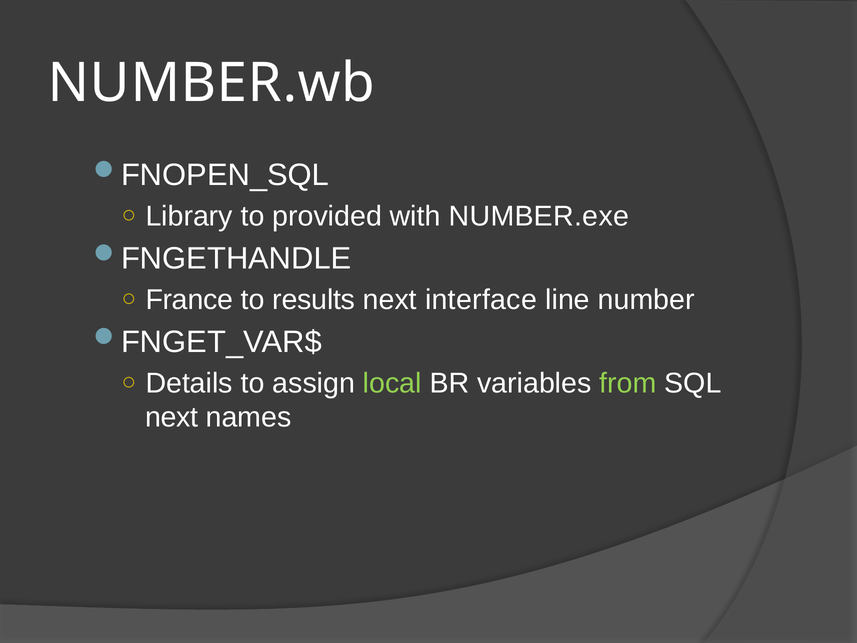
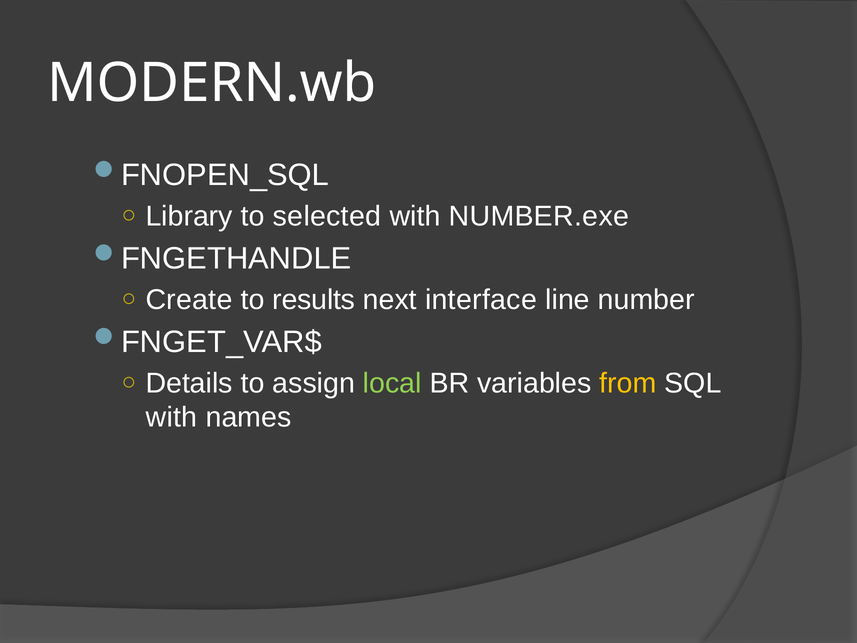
NUMBER.wb: NUMBER.wb -> MODERN.wb
provided: provided -> selected
France: France -> Create
from colour: light green -> yellow
next at (172, 417): next -> with
